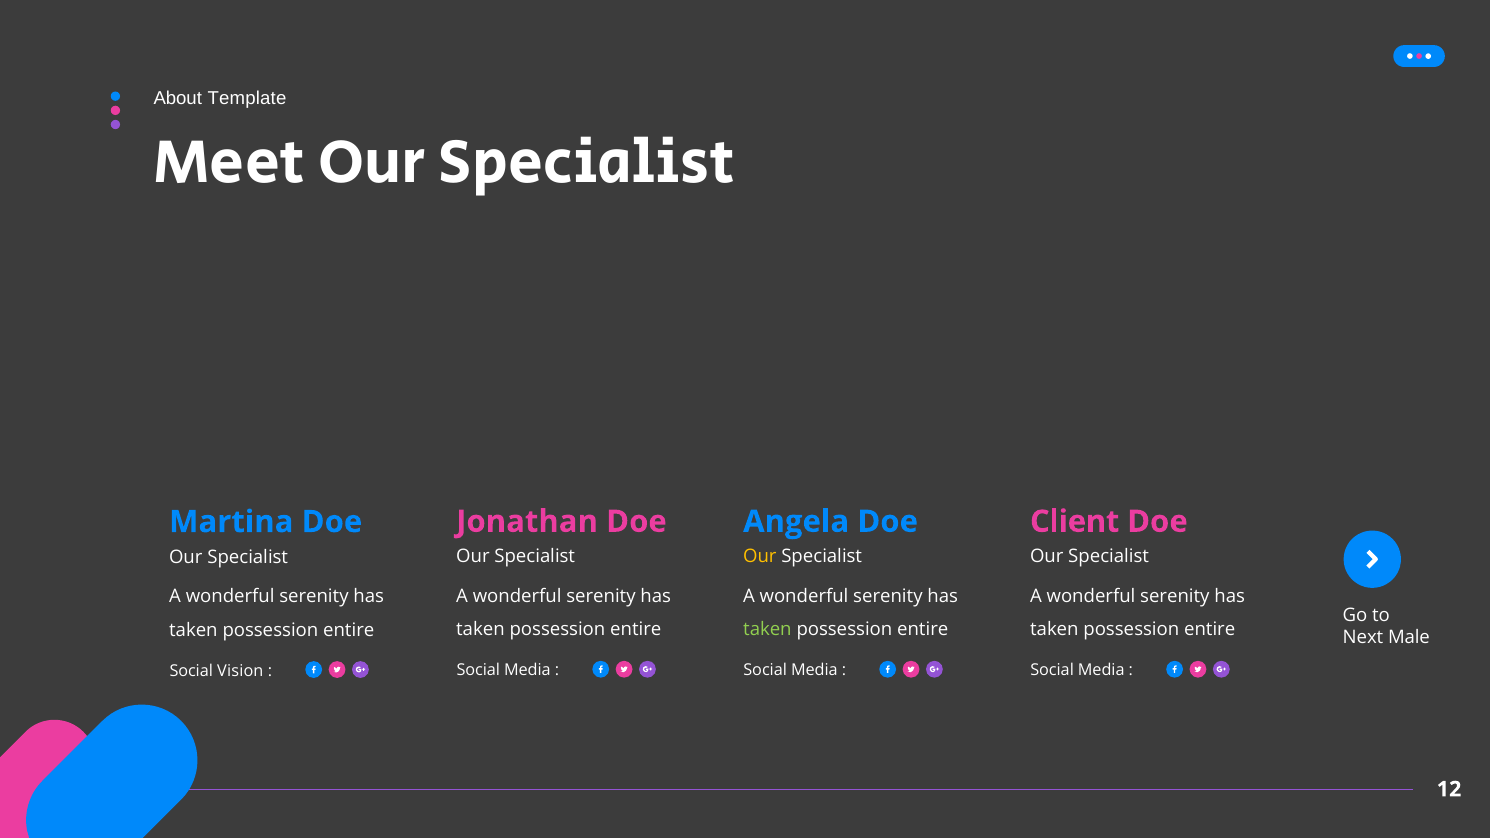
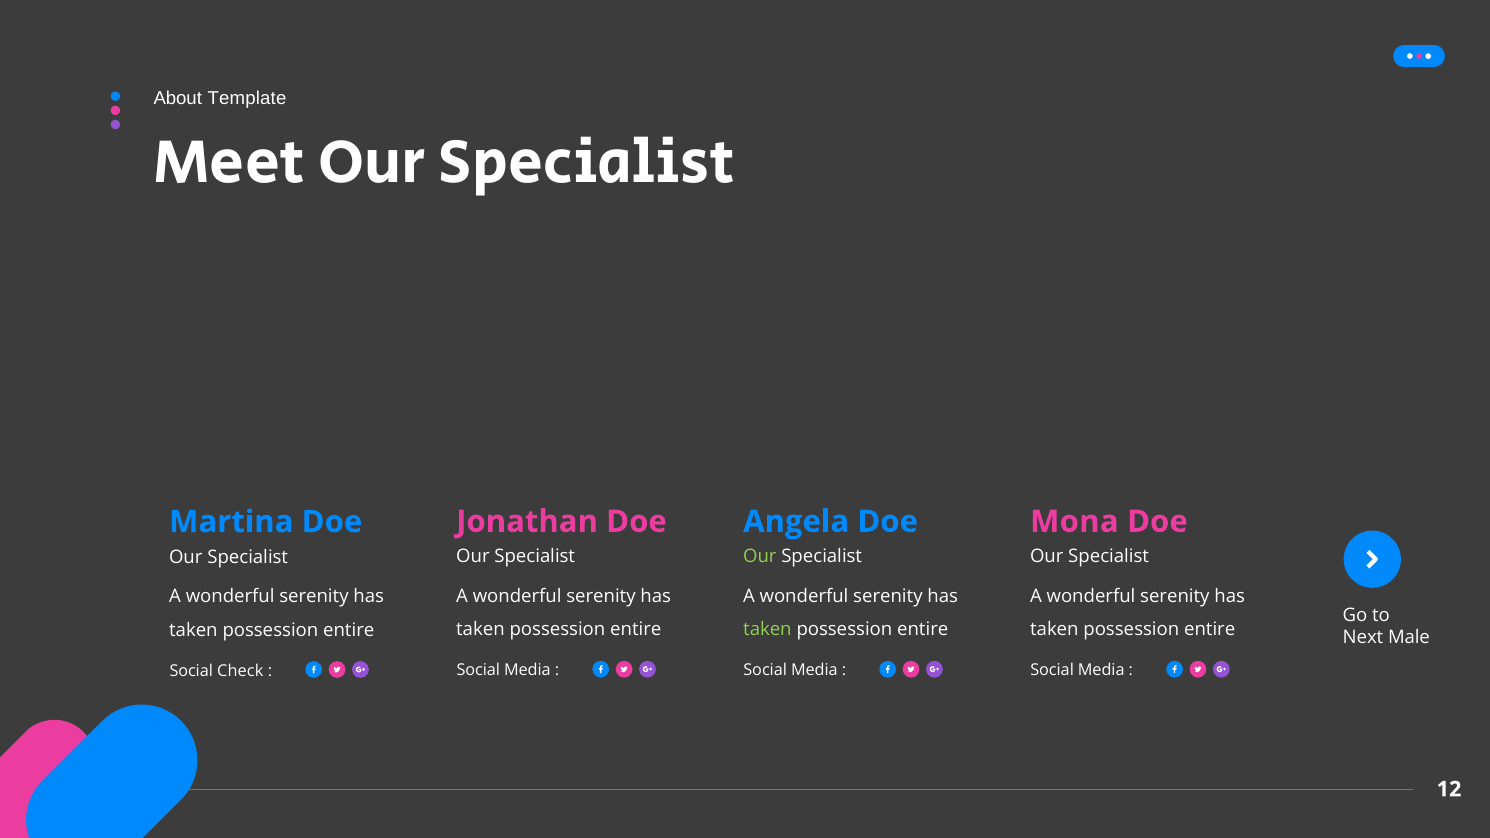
Client: Client -> Mona
Our at (760, 557) colour: yellow -> light green
Vision: Vision -> Check
